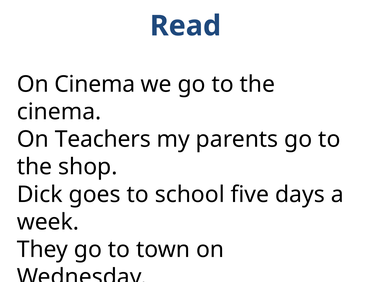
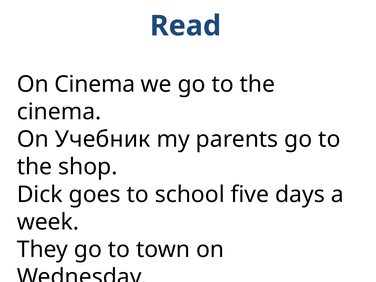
Teachers: Teachers -> Учебник
